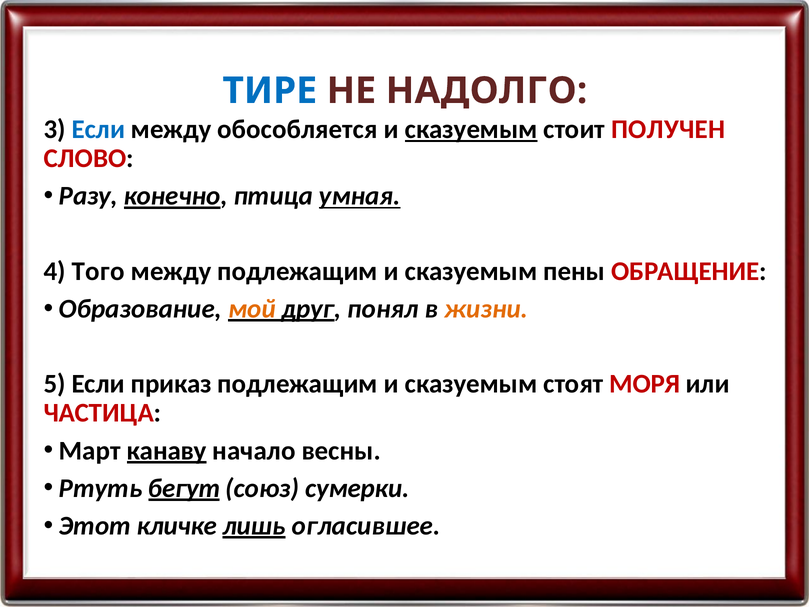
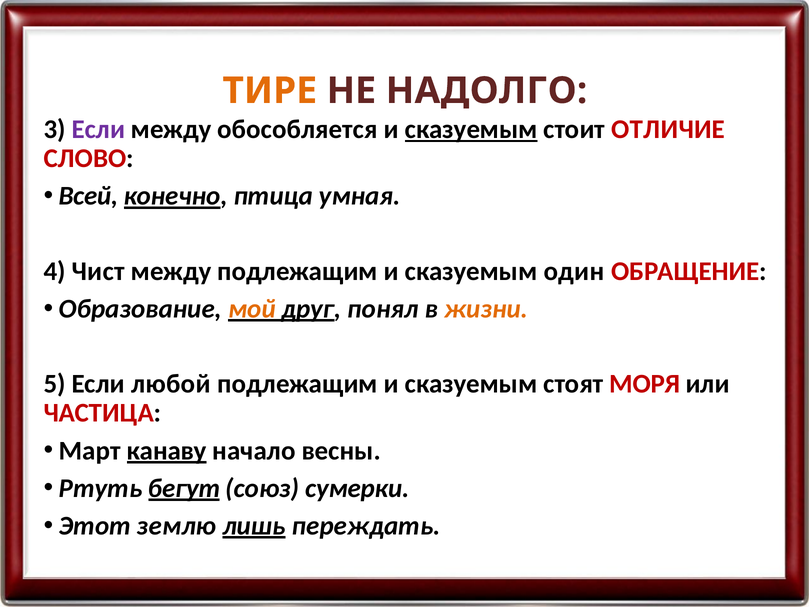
ТИРЕ colour: blue -> orange
Если at (98, 129) colour: blue -> purple
ПОЛУЧЕН: ПОЛУЧЕН -> ОТЛИЧИЕ
Разу: Разу -> Всей
умная underline: present -> none
Того: Того -> Чист
пены: пены -> один
приказ: приказ -> любой
кличке: кличке -> землю
огласившее: огласившее -> переждать
